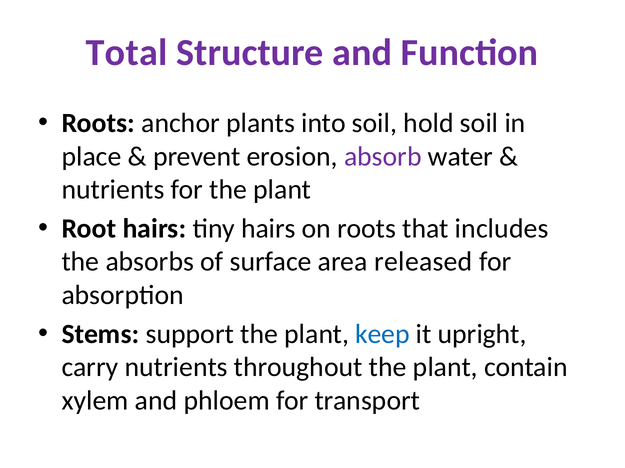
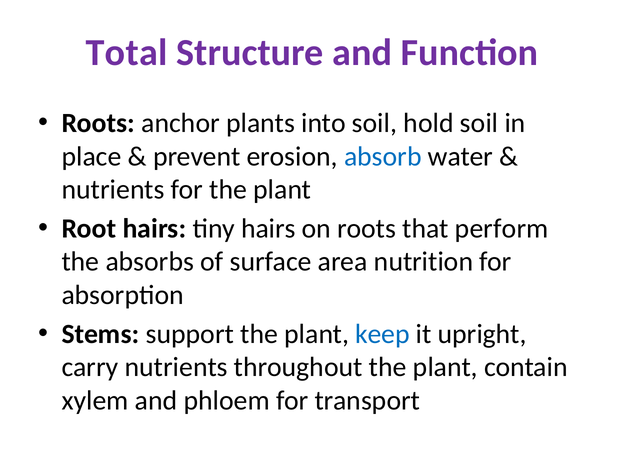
absorb colour: purple -> blue
includes: includes -> perform
released: released -> nutrition
